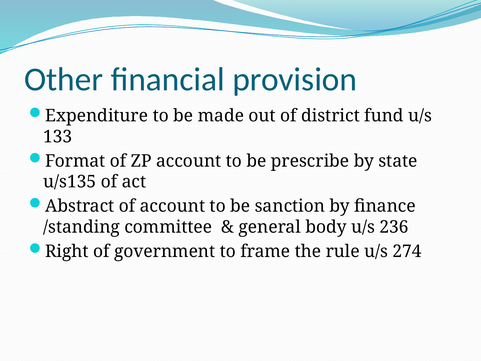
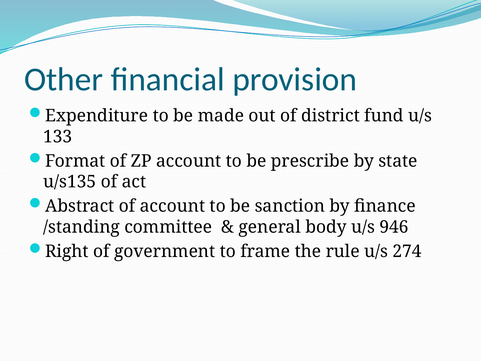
236: 236 -> 946
